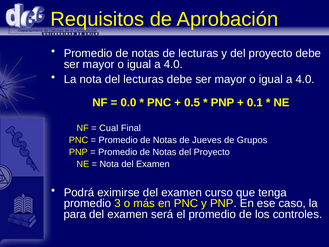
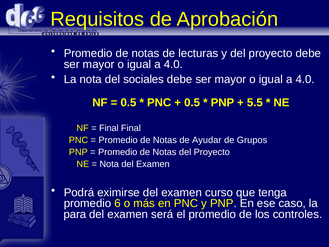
del lecturas: lecturas -> sociales
0.0 at (128, 102): 0.0 -> 0.5
0.1: 0.1 -> 5.5
Cual at (109, 128): Cual -> Final
Jueves: Jueves -> Ayudar
3: 3 -> 6
